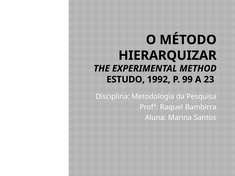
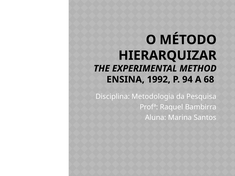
ESTUDO: ESTUDO -> ENSINA
99: 99 -> 94
23: 23 -> 68
